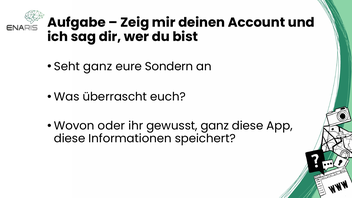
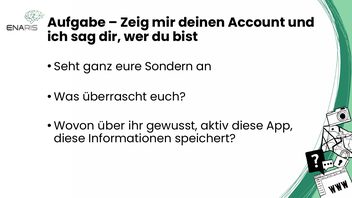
oder: oder -> über
gewusst ganz: ganz -> aktiv
